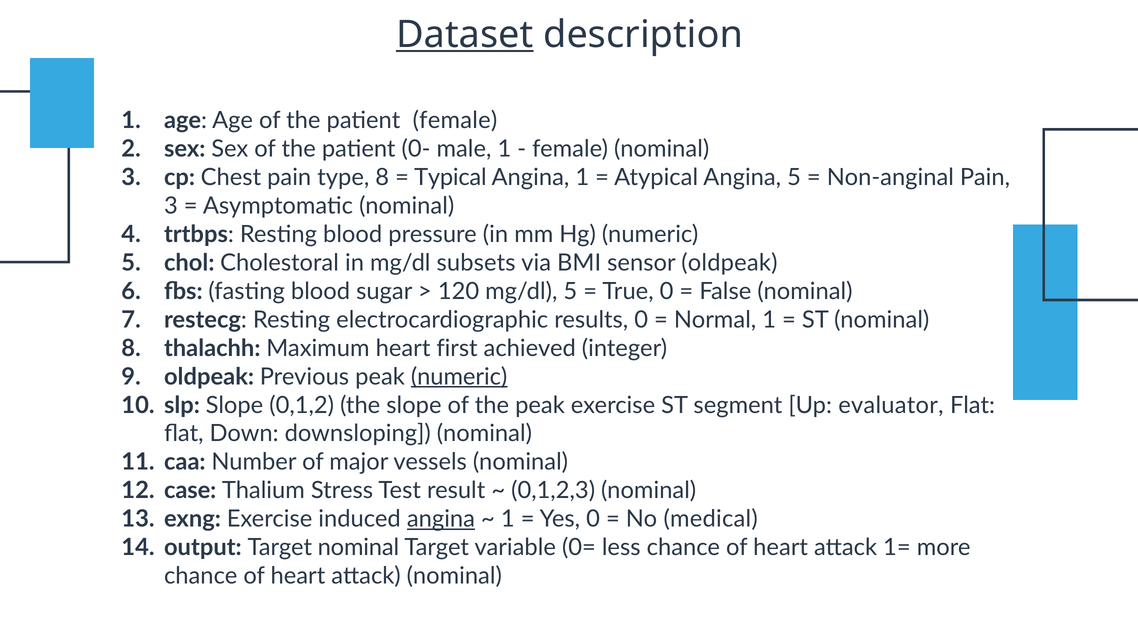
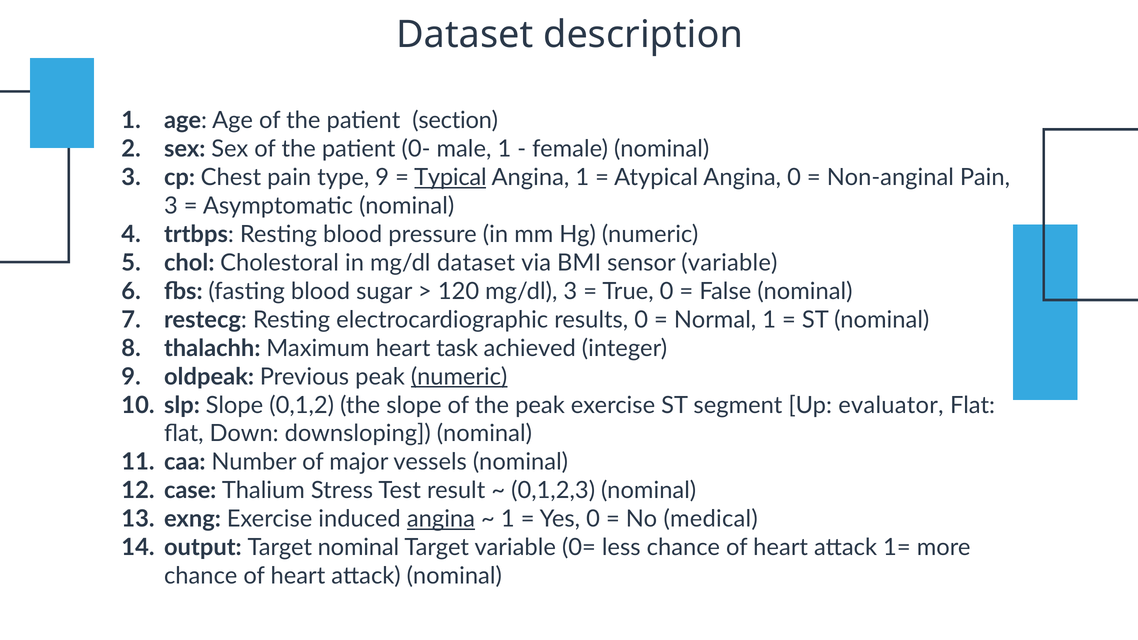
Dataset at (465, 35) underline: present -> none
patient female: female -> section
type 8: 8 -> 9
Typical underline: none -> present
Angina 5: 5 -> 0
mg/dl subsets: subsets -> dataset
sensor oldpeak: oldpeak -> variable
mg/dl 5: 5 -> 3
first: first -> task
